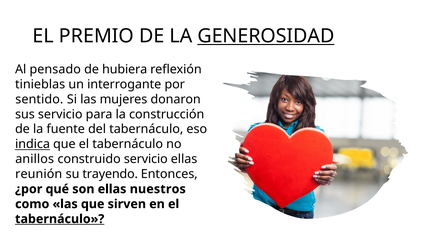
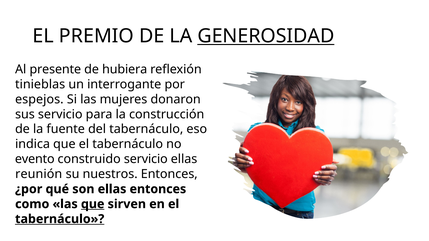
pensado: pensado -> presente
sentido: sentido -> espejos
indica underline: present -> none
anillos: anillos -> evento
trayendo: trayendo -> nuestros
ellas nuestros: nuestros -> entonces
que at (93, 204) underline: none -> present
